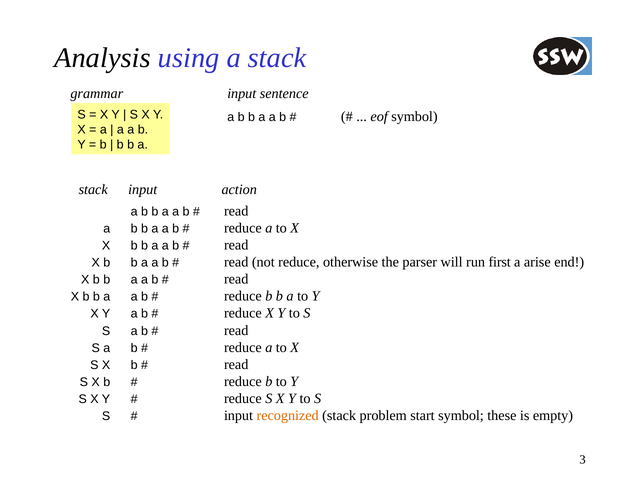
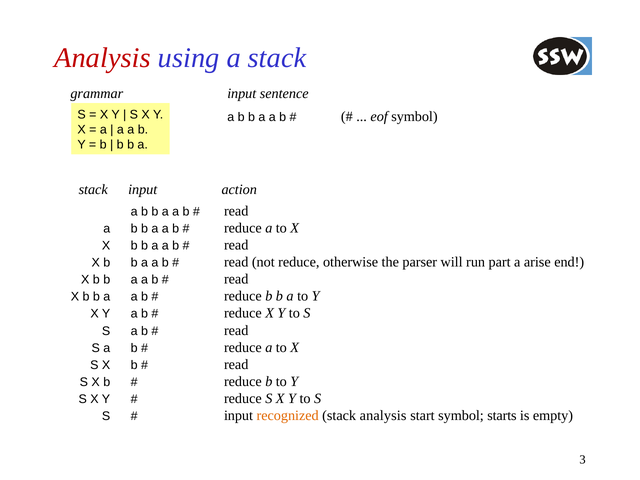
Analysis at (103, 58) colour: black -> red
first: first -> part
stack problem: problem -> analysis
these: these -> starts
